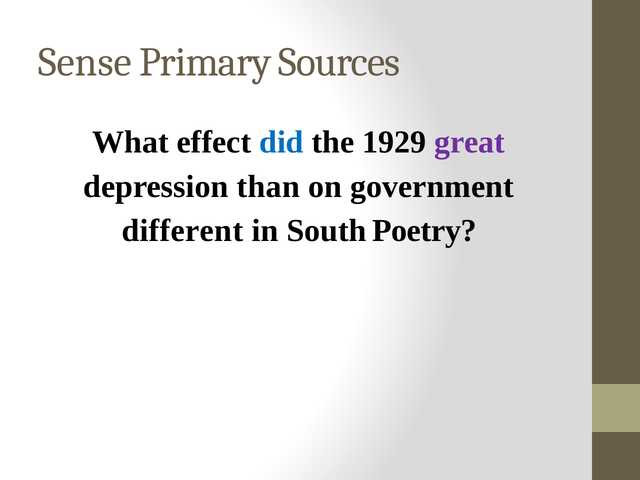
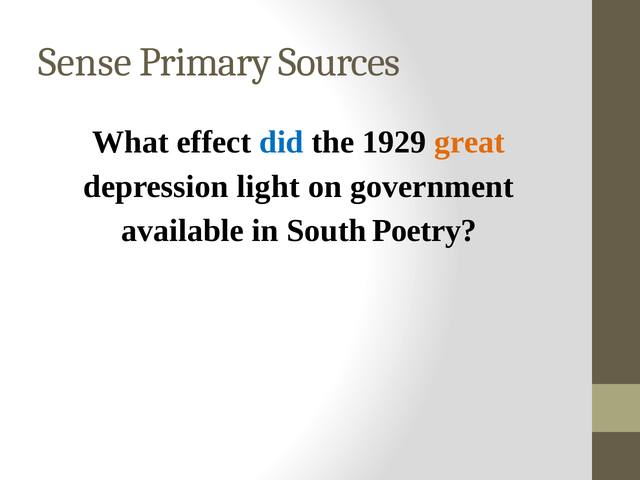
great colour: purple -> orange
than: than -> light
different: different -> available
